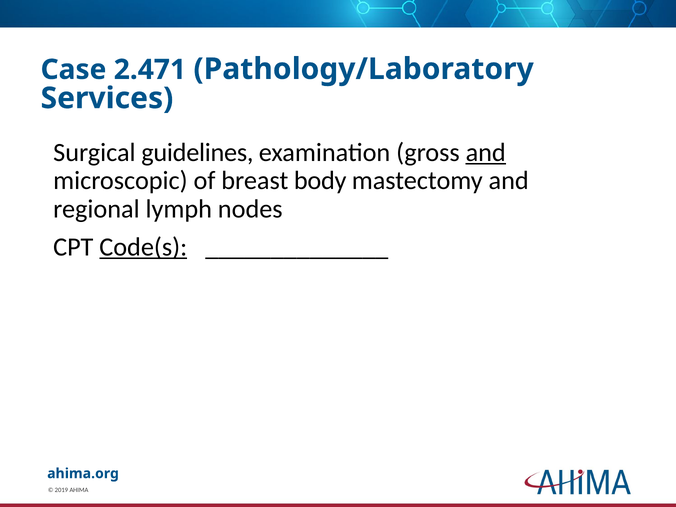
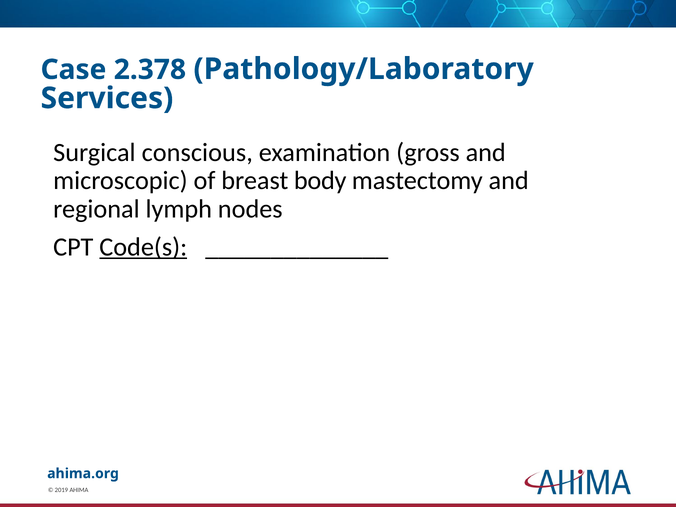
2.471: 2.471 -> 2.378
guidelines: guidelines -> conscious
and at (486, 152) underline: present -> none
